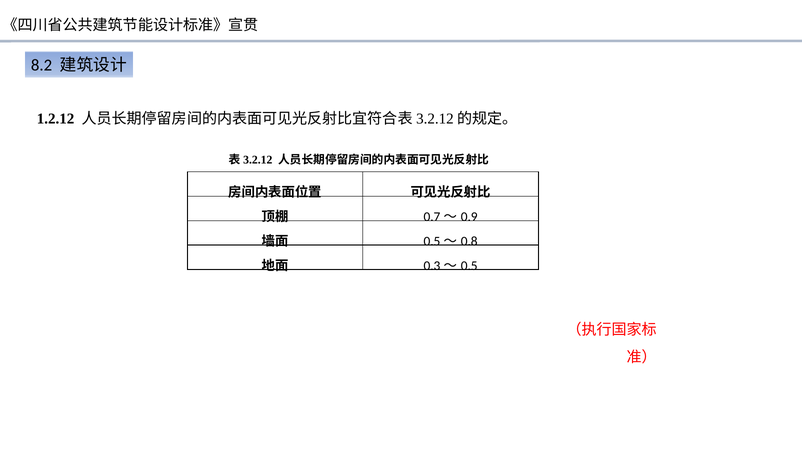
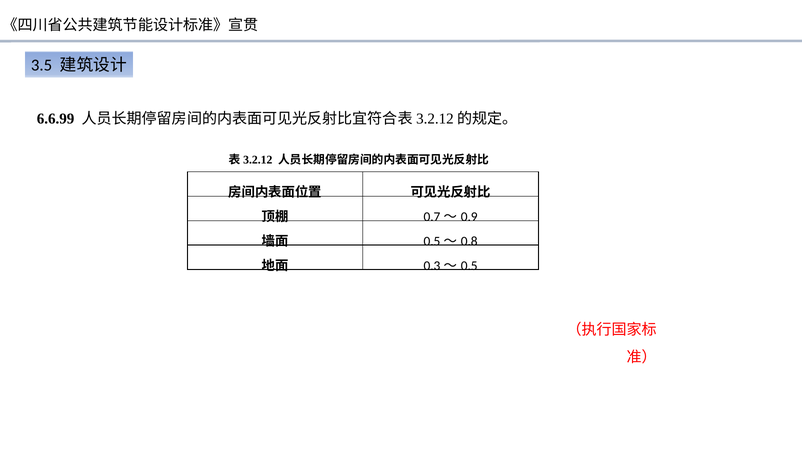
8.2: 8.2 -> 3.5
1.2.12: 1.2.12 -> 6.6.99
